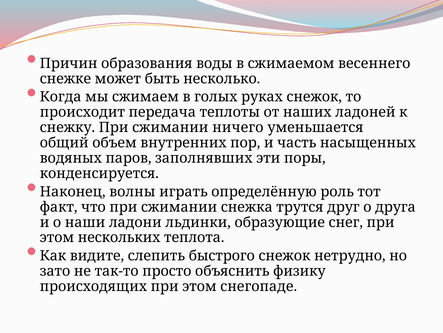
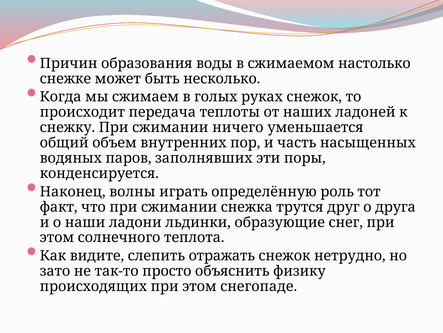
весеннего: весеннего -> настолько
нескольких: нескольких -> солнечного
быстрого: быстрого -> отражать
